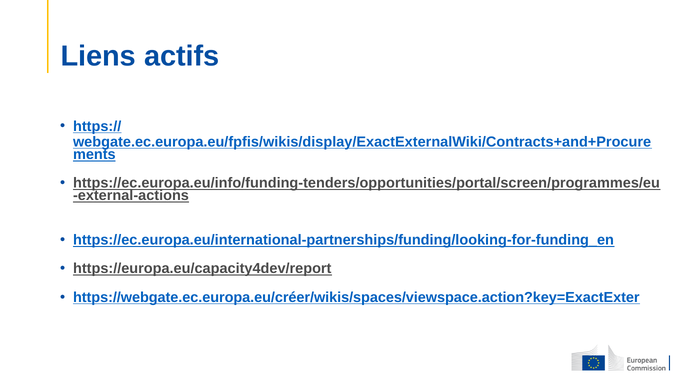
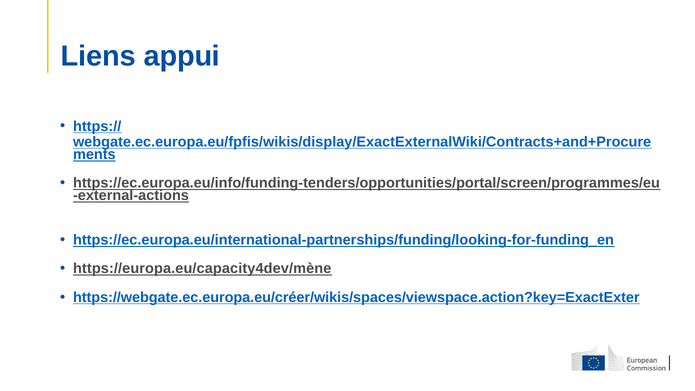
actifs: actifs -> appui
https://europa.eu/capacity4dev/report: https://europa.eu/capacity4dev/report -> https://europa.eu/capacity4dev/mène
